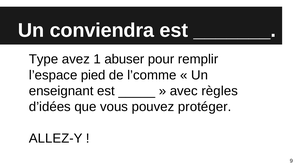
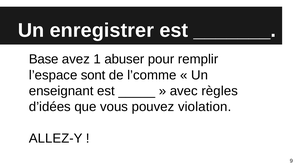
conviendra: conviendra -> enregistrer
Type: Type -> Base
pied: pied -> sont
protéger: protéger -> violation
